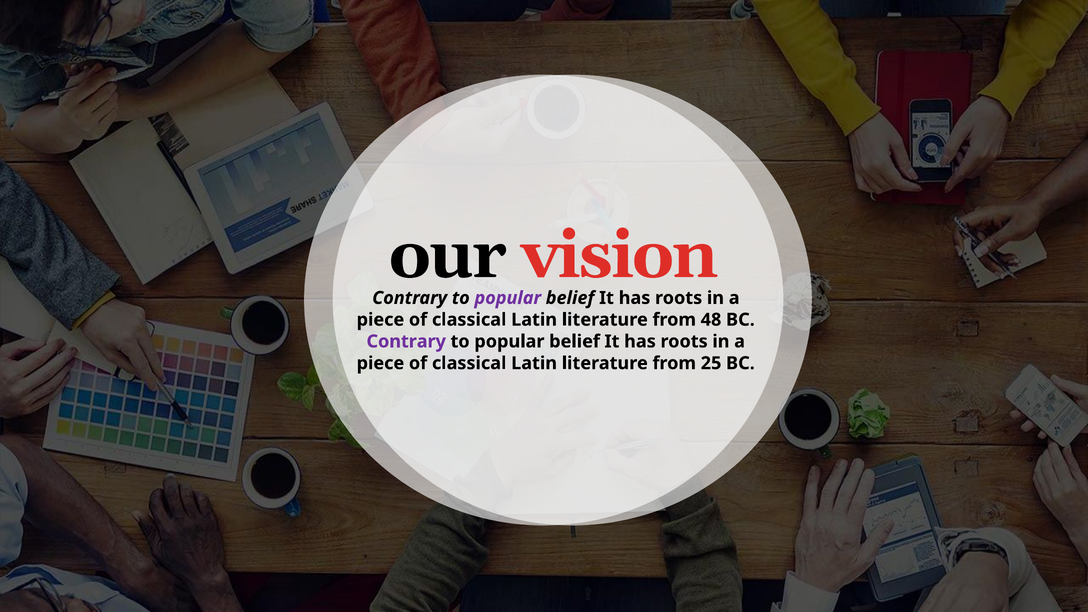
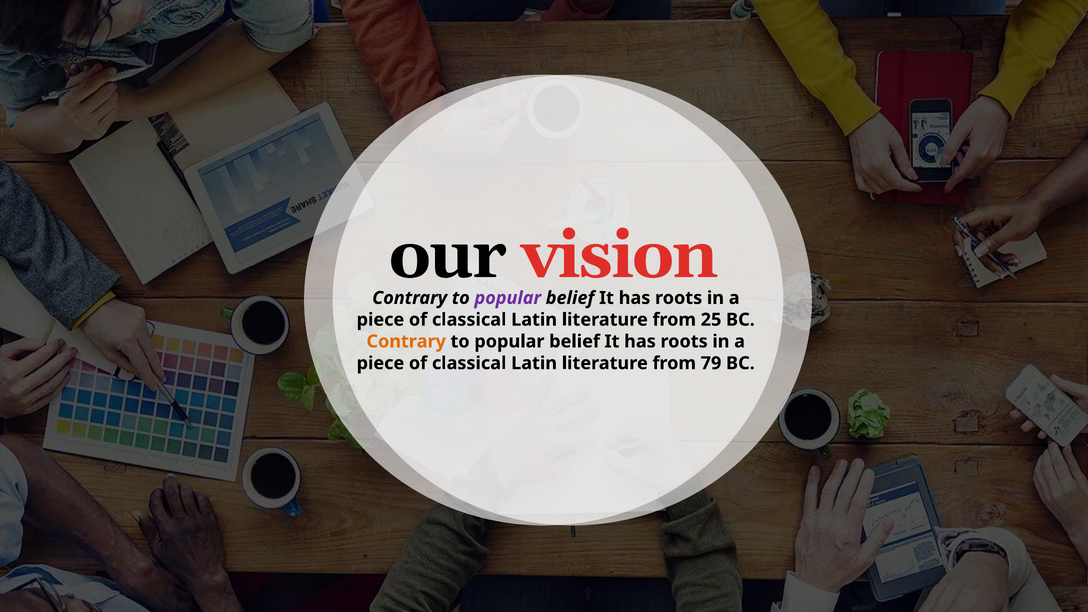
48: 48 -> 25
Contrary at (406, 341) colour: purple -> orange
25: 25 -> 79
